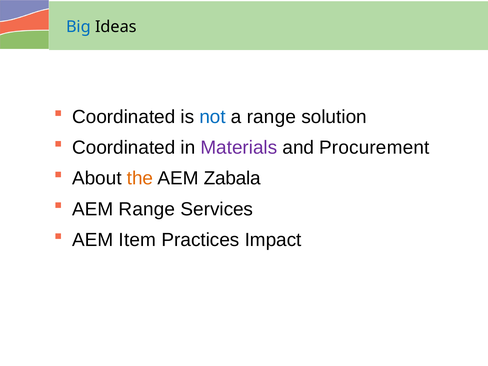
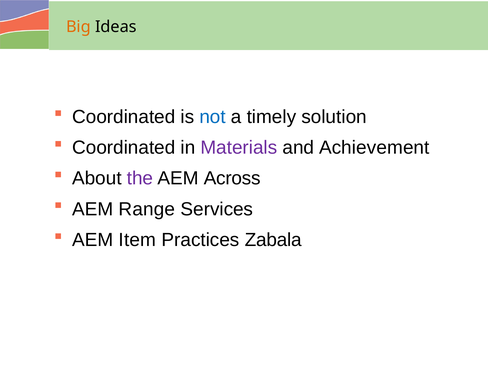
Big colour: blue -> orange
a range: range -> timely
Procurement: Procurement -> Achievement
the colour: orange -> purple
Zabala: Zabala -> Across
Impact: Impact -> Zabala
